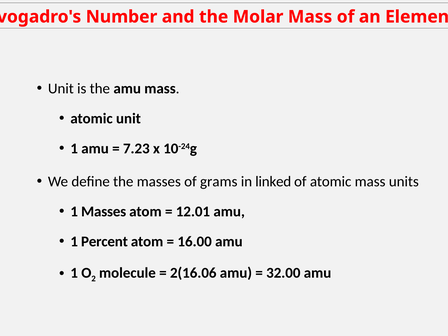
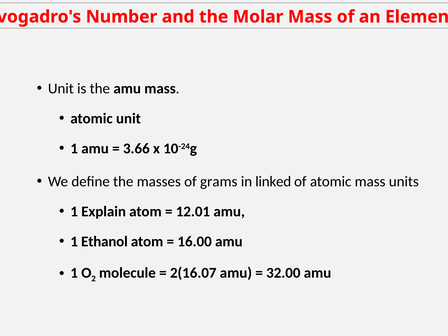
7.23: 7.23 -> 3.66
1 Masses: Masses -> Explain
Percent: Percent -> Ethanol
2(16.06: 2(16.06 -> 2(16.07
